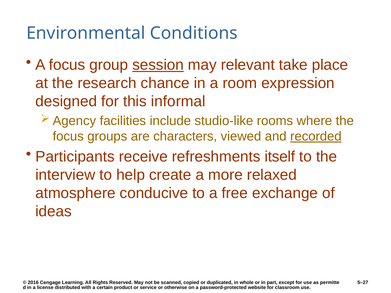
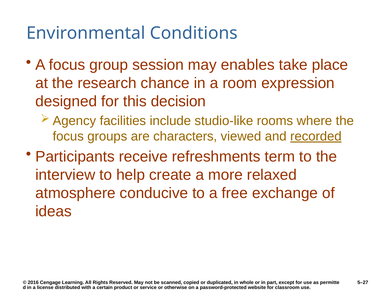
session underline: present -> none
relevant: relevant -> enables
informal: informal -> decision
itself: itself -> term
